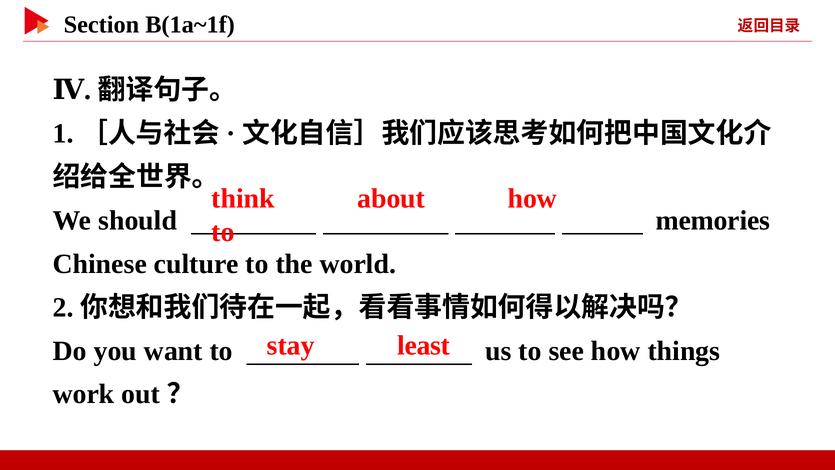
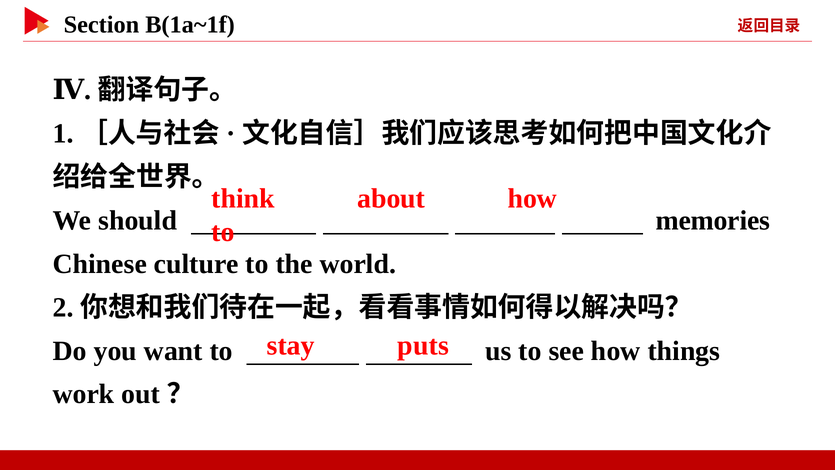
least: least -> puts
